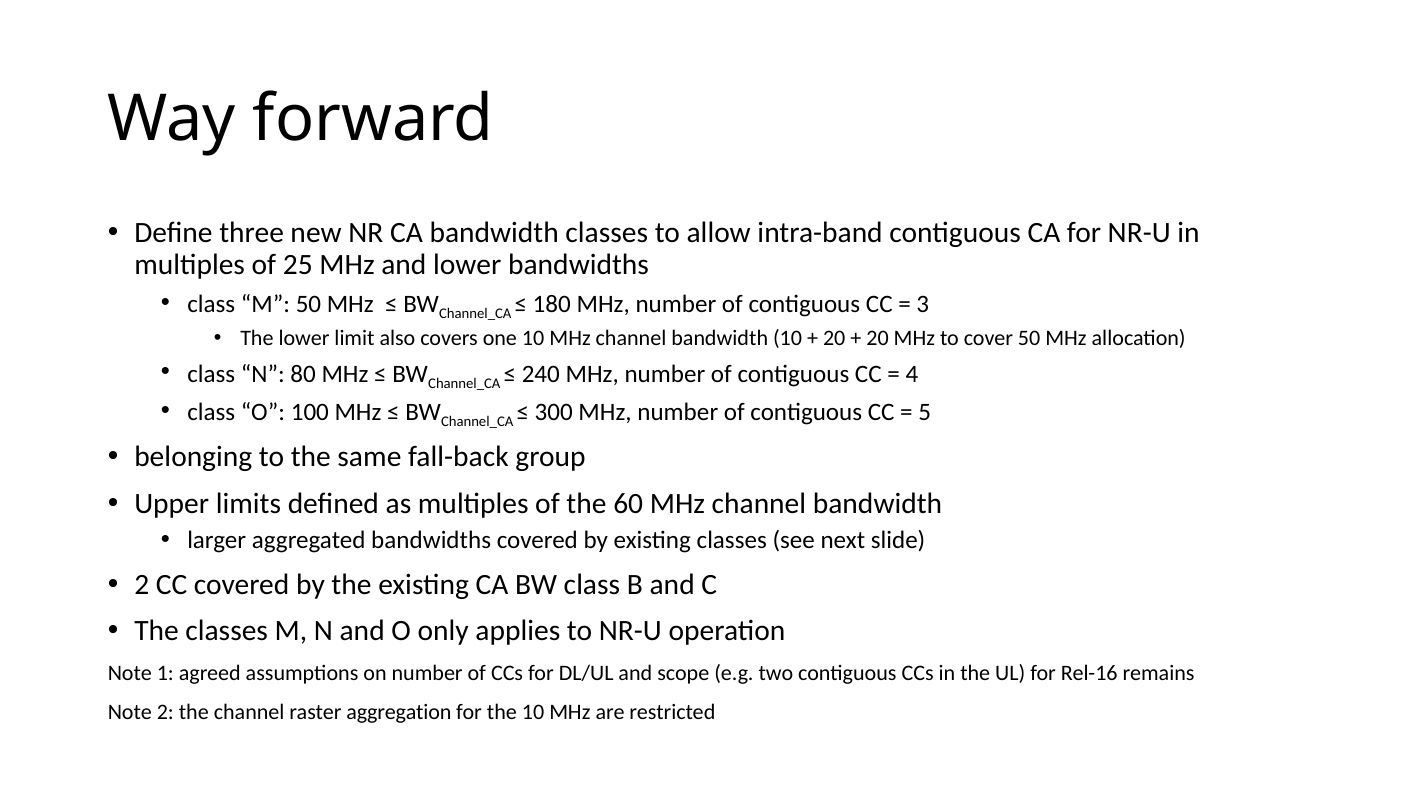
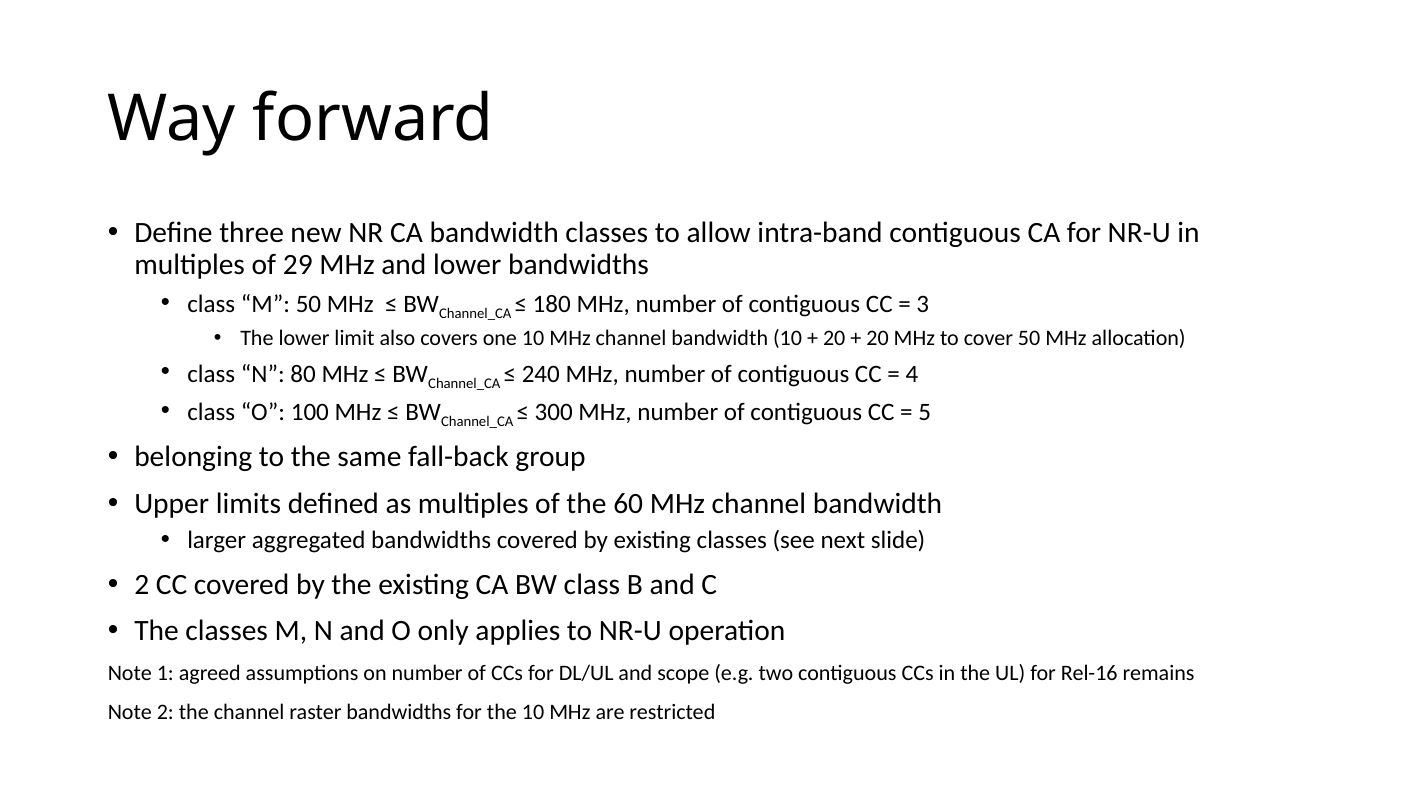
25: 25 -> 29
raster aggregation: aggregation -> bandwidths
